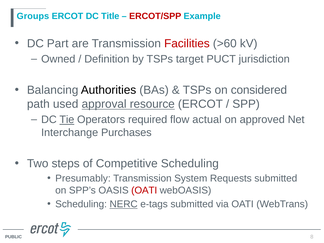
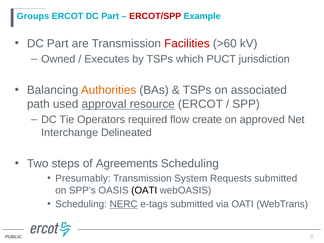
ERCOT DC Title: Title -> Part
Definition: Definition -> Executes
target: target -> which
Authorities colour: black -> orange
considered: considered -> associated
Tie underline: present -> none
actual: actual -> create
Purchases: Purchases -> Delineated
Competitive: Competitive -> Agreements
OATI at (144, 190) colour: red -> black
